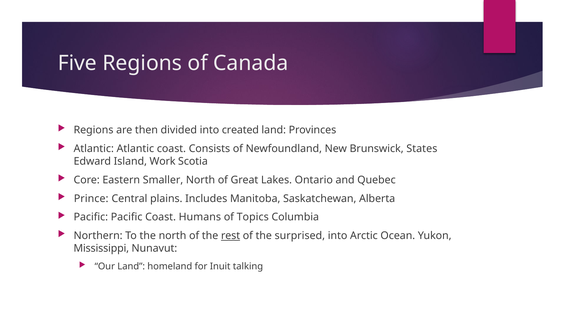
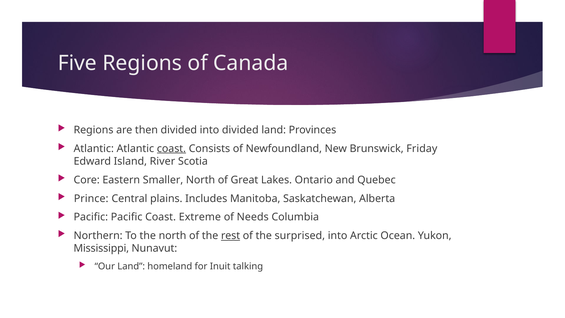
into created: created -> divided
coast at (171, 148) underline: none -> present
States: States -> Friday
Work: Work -> River
Humans: Humans -> Extreme
Topics: Topics -> Needs
